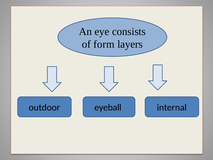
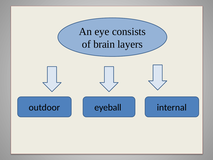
form: form -> brain
